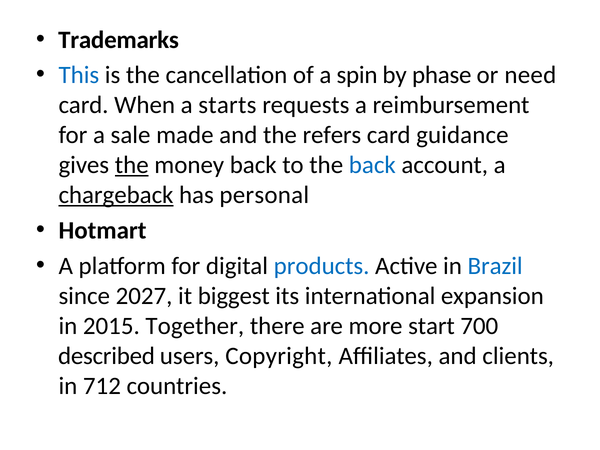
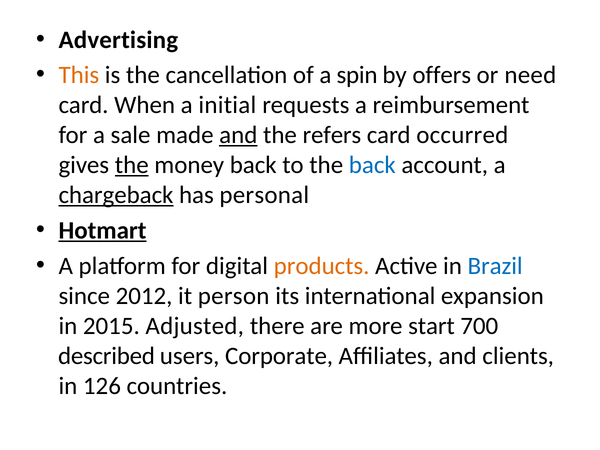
Trademarks: Trademarks -> Advertising
This colour: blue -> orange
phase: phase -> offers
starts: starts -> initial
and at (238, 135) underline: none -> present
guidance: guidance -> occurred
Hotmart underline: none -> present
products colour: blue -> orange
2027: 2027 -> 2012
biggest: biggest -> person
Together: Together -> Adjusted
Copyright: Copyright -> Corporate
712: 712 -> 126
